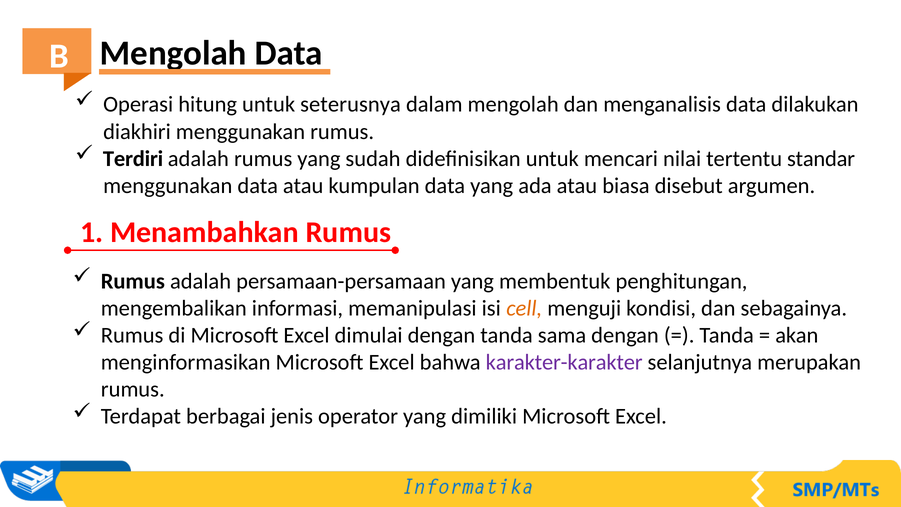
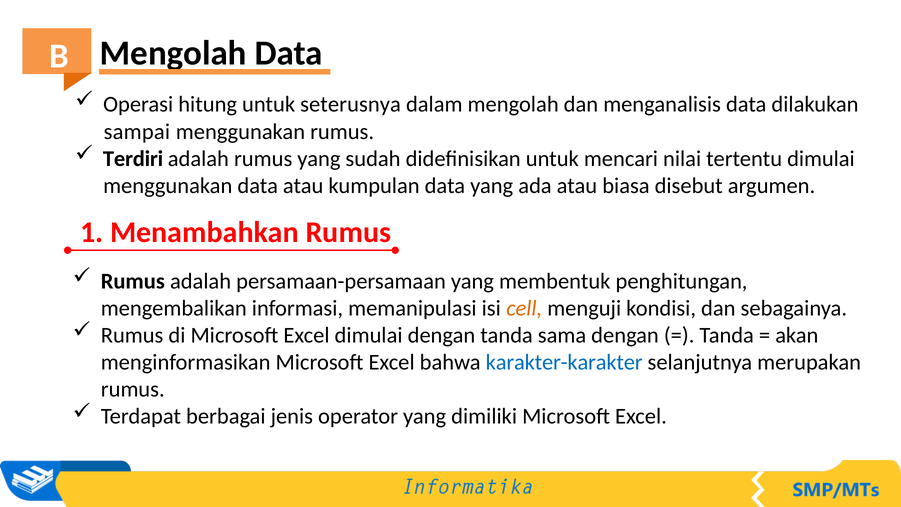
diakhiri: diakhiri -> sampai
tertentu standar: standar -> dimulai
karakter-karakter colour: purple -> blue
